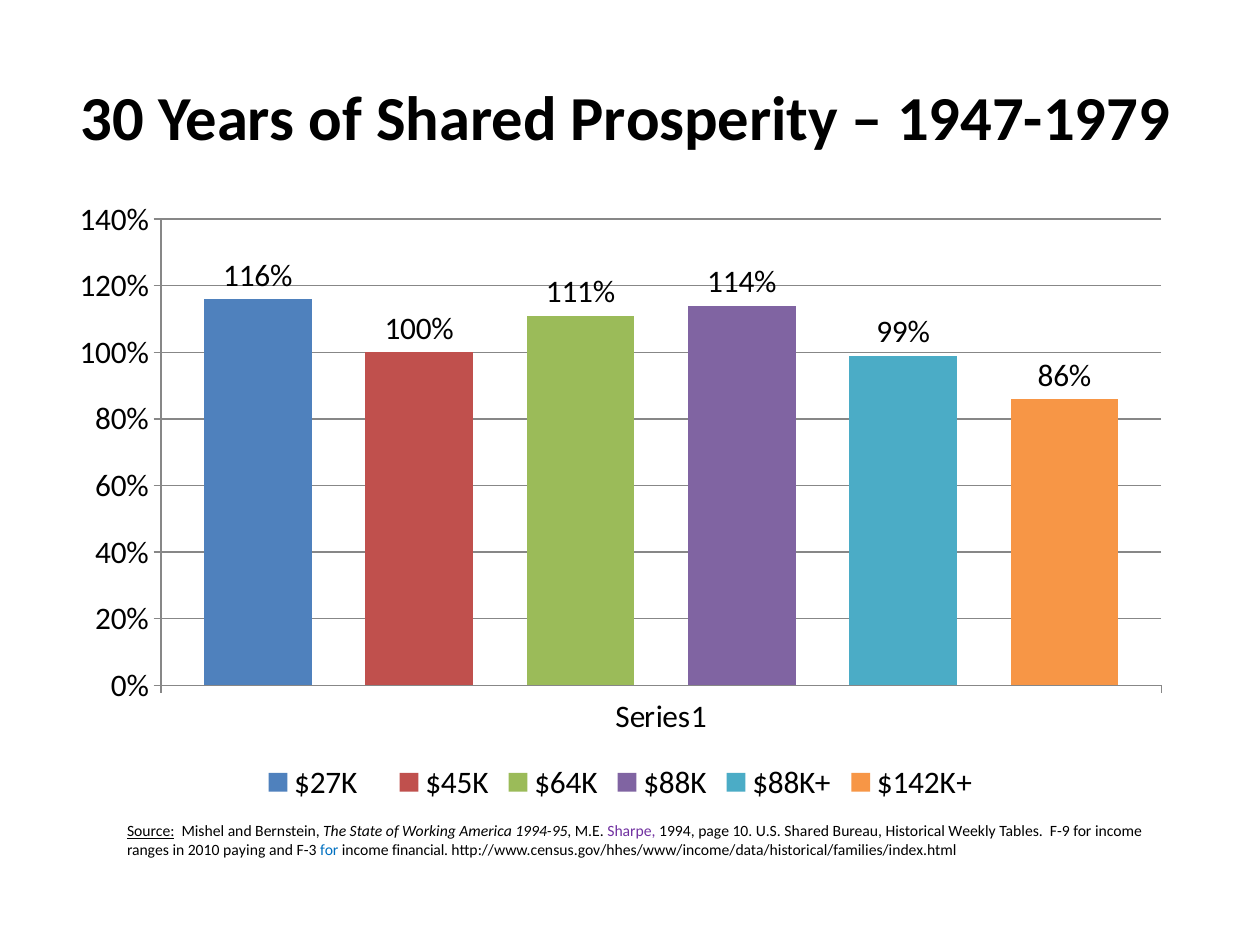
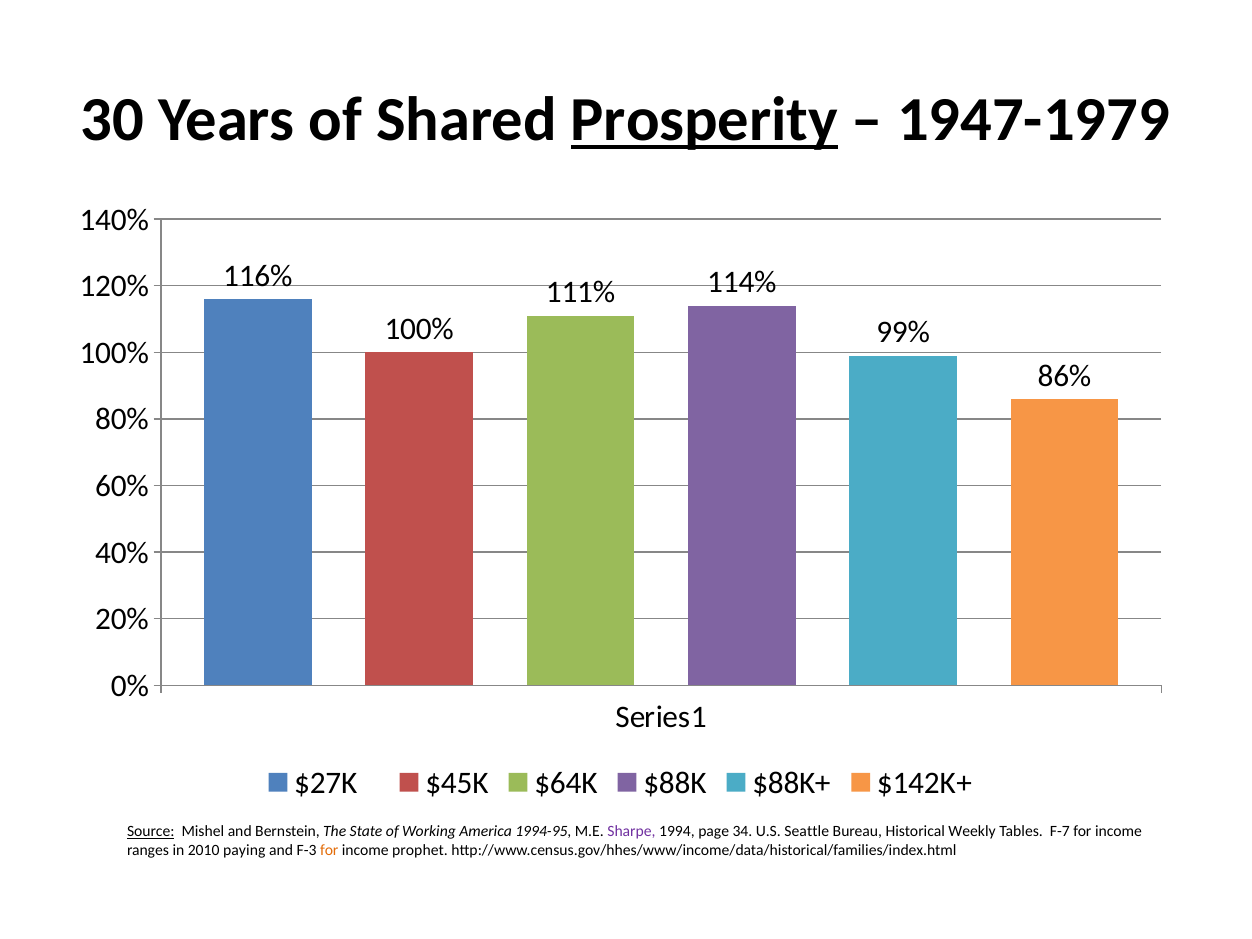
Prosperity underline: none -> present
10: 10 -> 34
U.S Shared: Shared -> Seattle
F-9: F-9 -> F-7
for at (329, 850) colour: blue -> orange
financial: financial -> prophet
